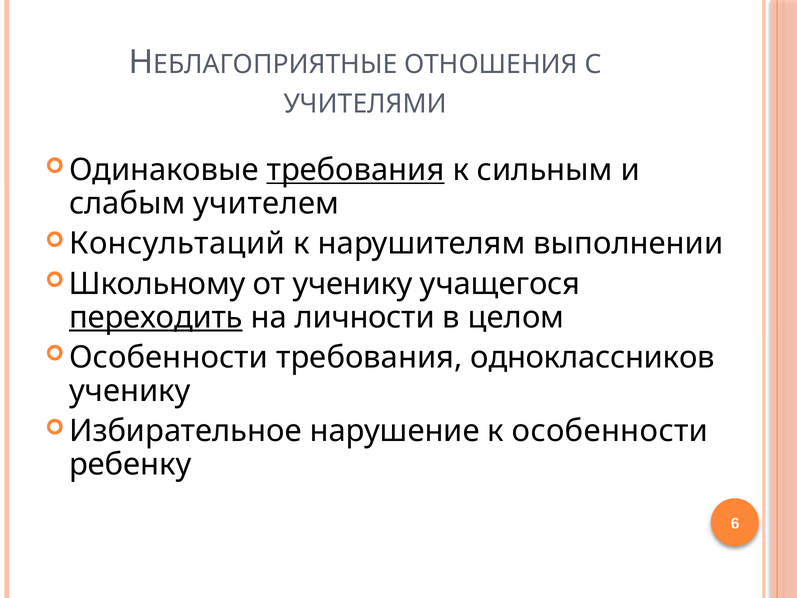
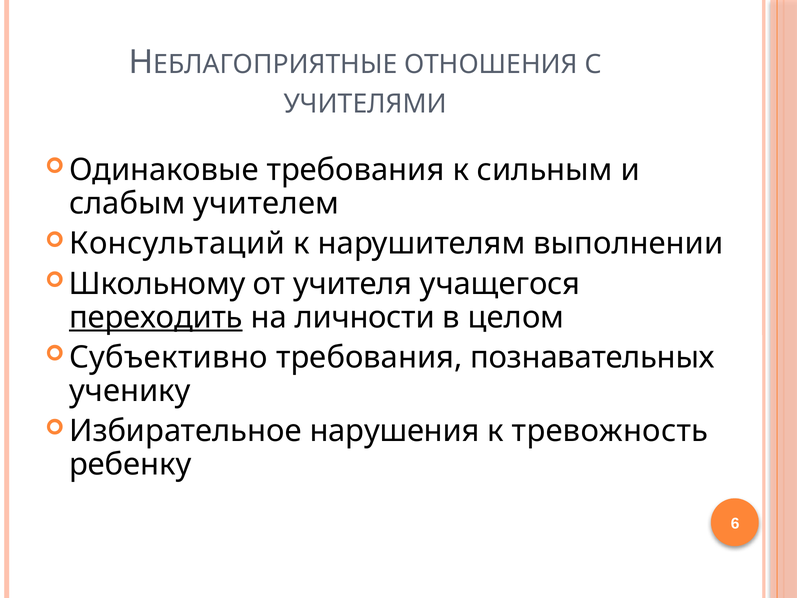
требования at (356, 170) underline: present -> none
от ученику: ученику -> учителя
Особенности at (169, 357): Особенности -> Субъективно
одноклассников: одноклассников -> познавательных
нарушение: нарушение -> нарушения
к особенности: особенности -> тревожность
